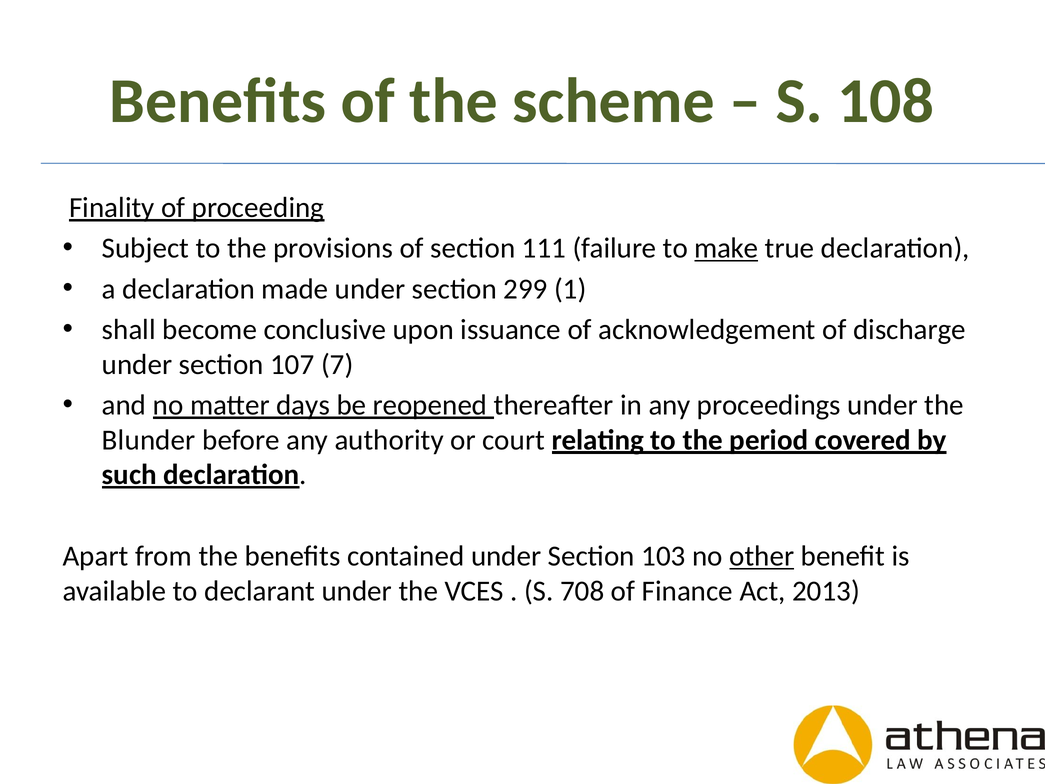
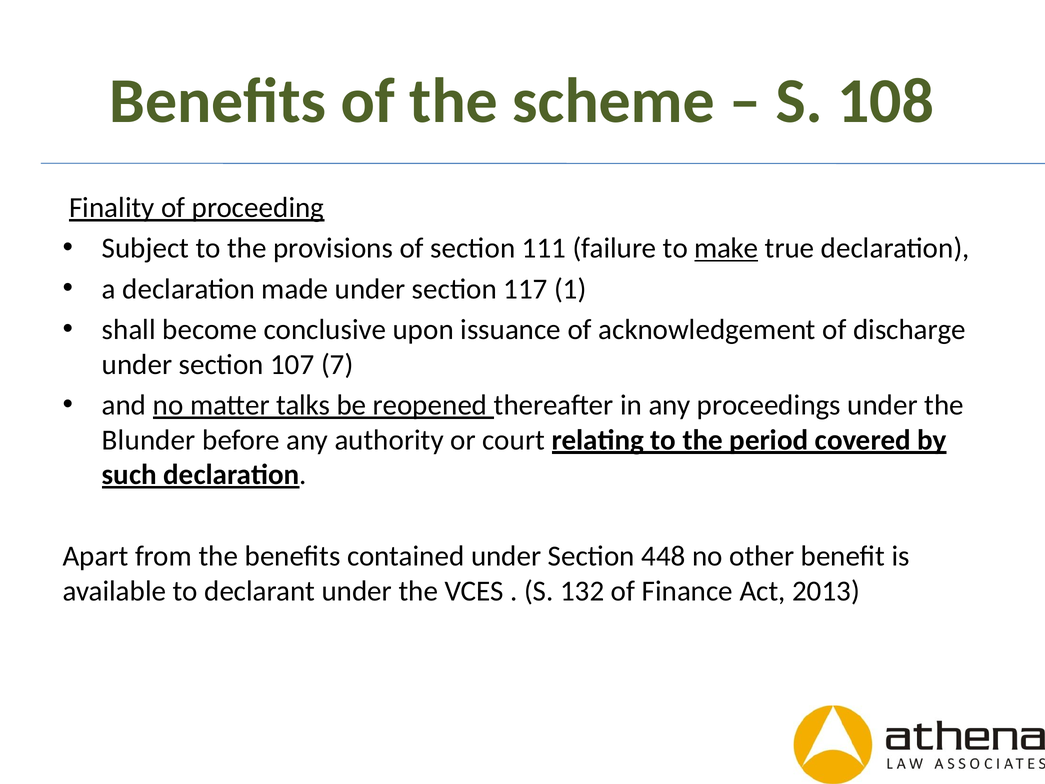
299: 299 -> 117
days: days -> talks
103: 103 -> 448
other underline: present -> none
708: 708 -> 132
